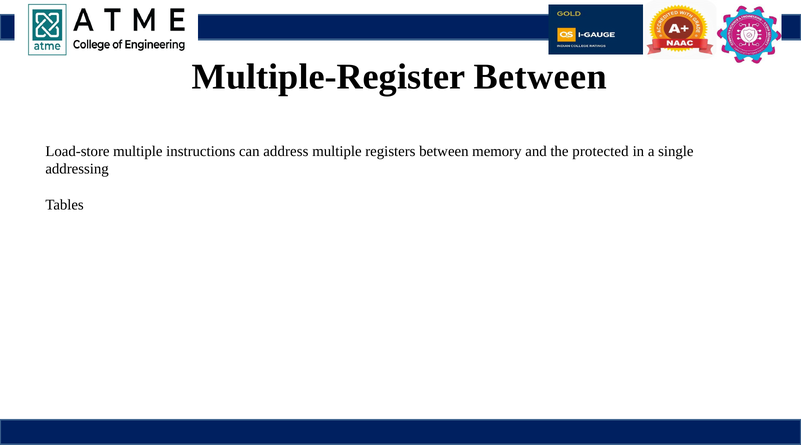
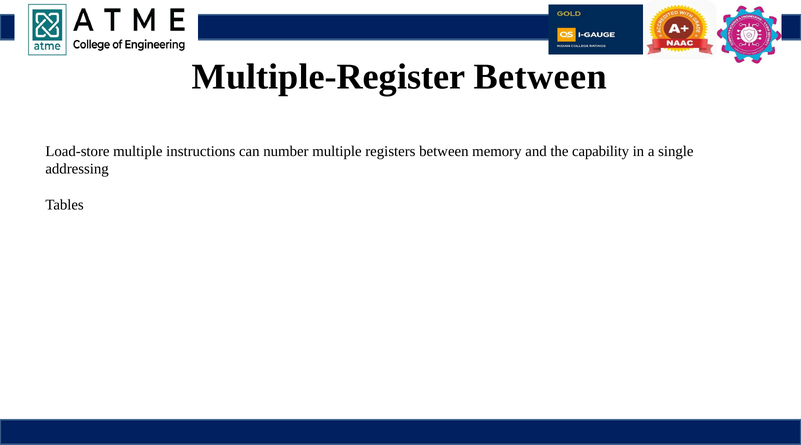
address: address -> number
protected: protected -> capability
